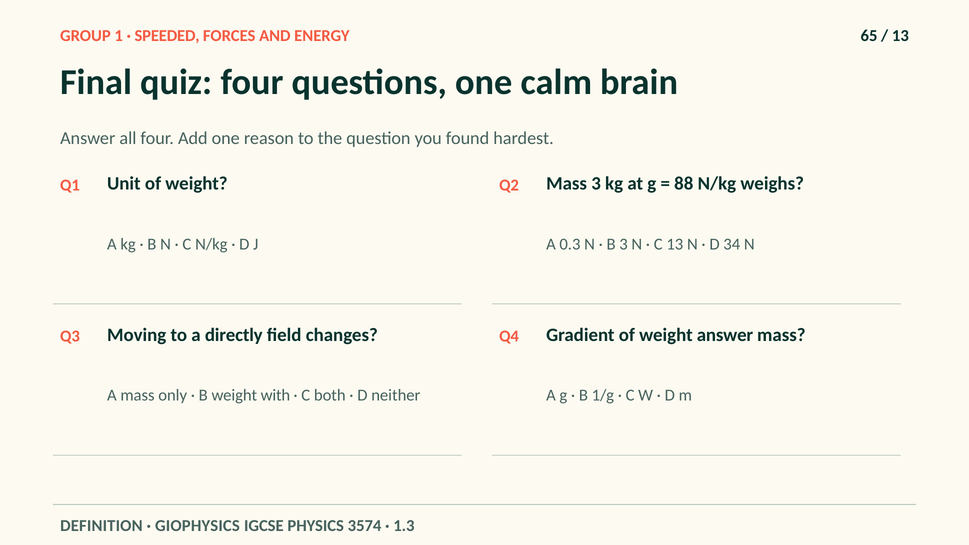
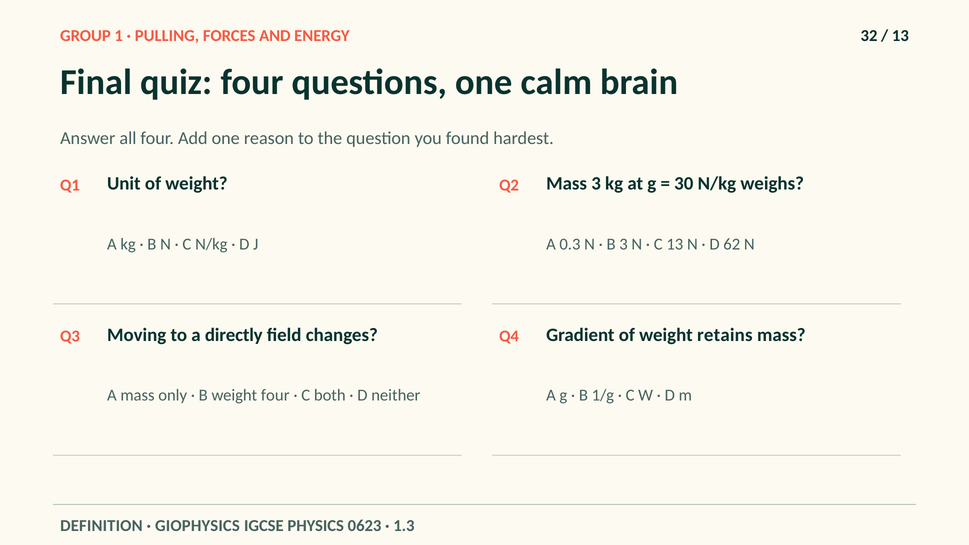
SPEEDED: SPEEDED -> PULLING
65: 65 -> 32
88: 88 -> 30
34: 34 -> 62
weight answer: answer -> retains
weight with: with -> four
3574: 3574 -> 0623
